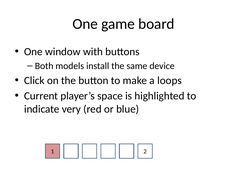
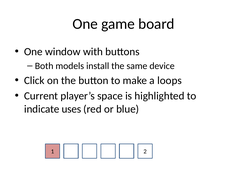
very: very -> uses
